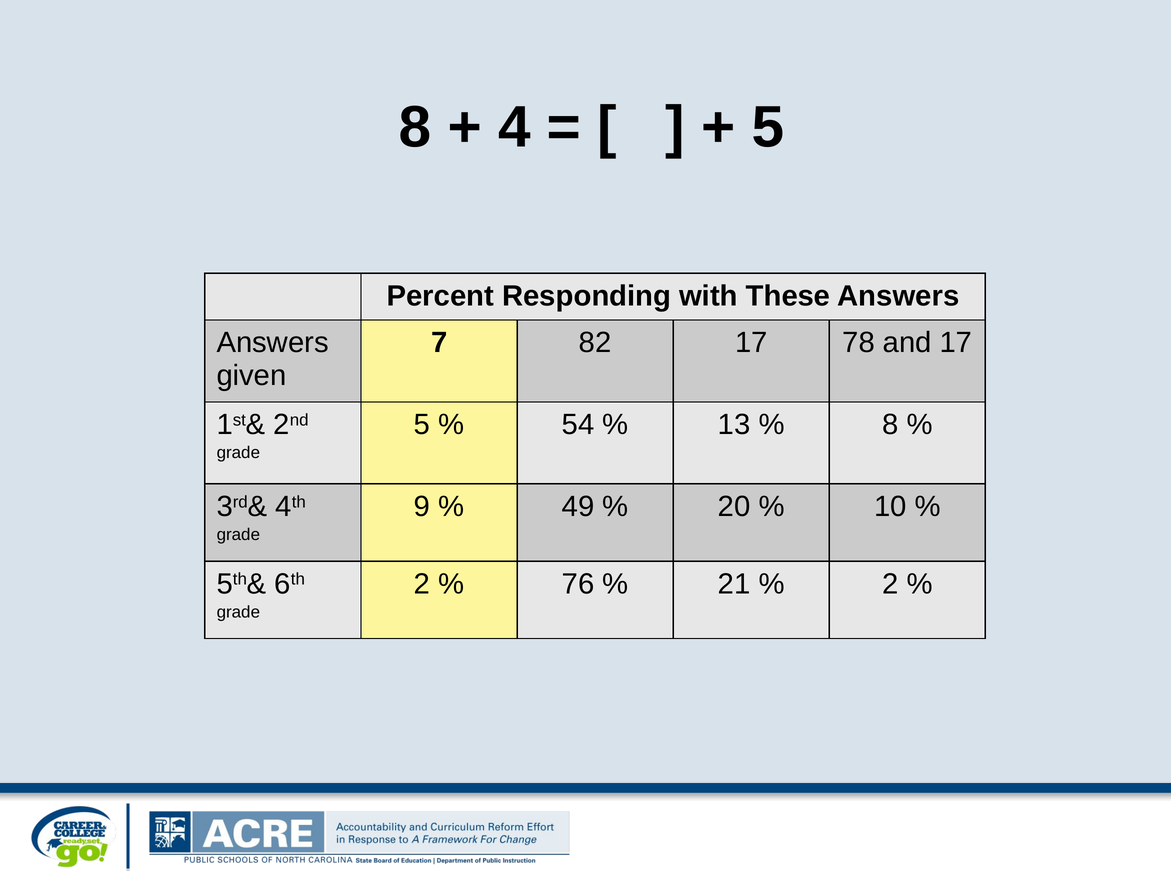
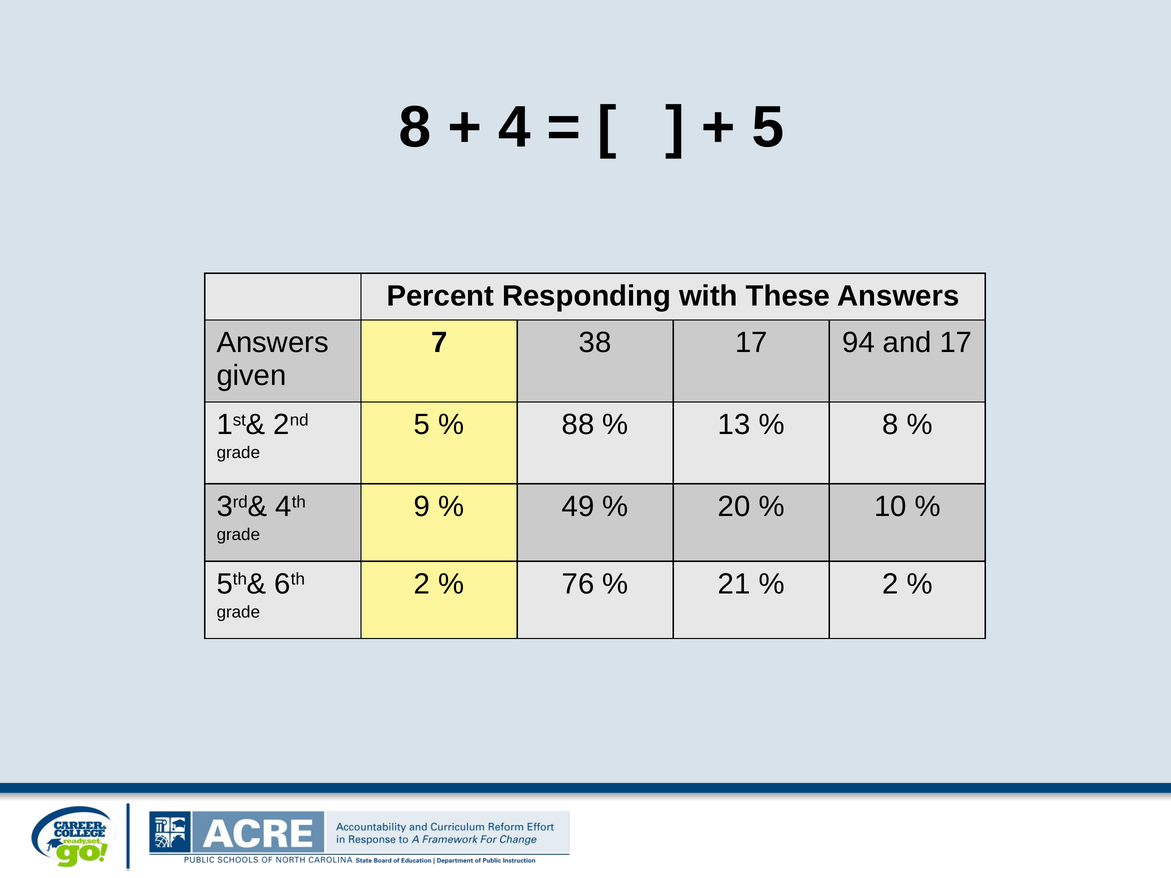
82: 82 -> 38
78: 78 -> 94
54: 54 -> 88
